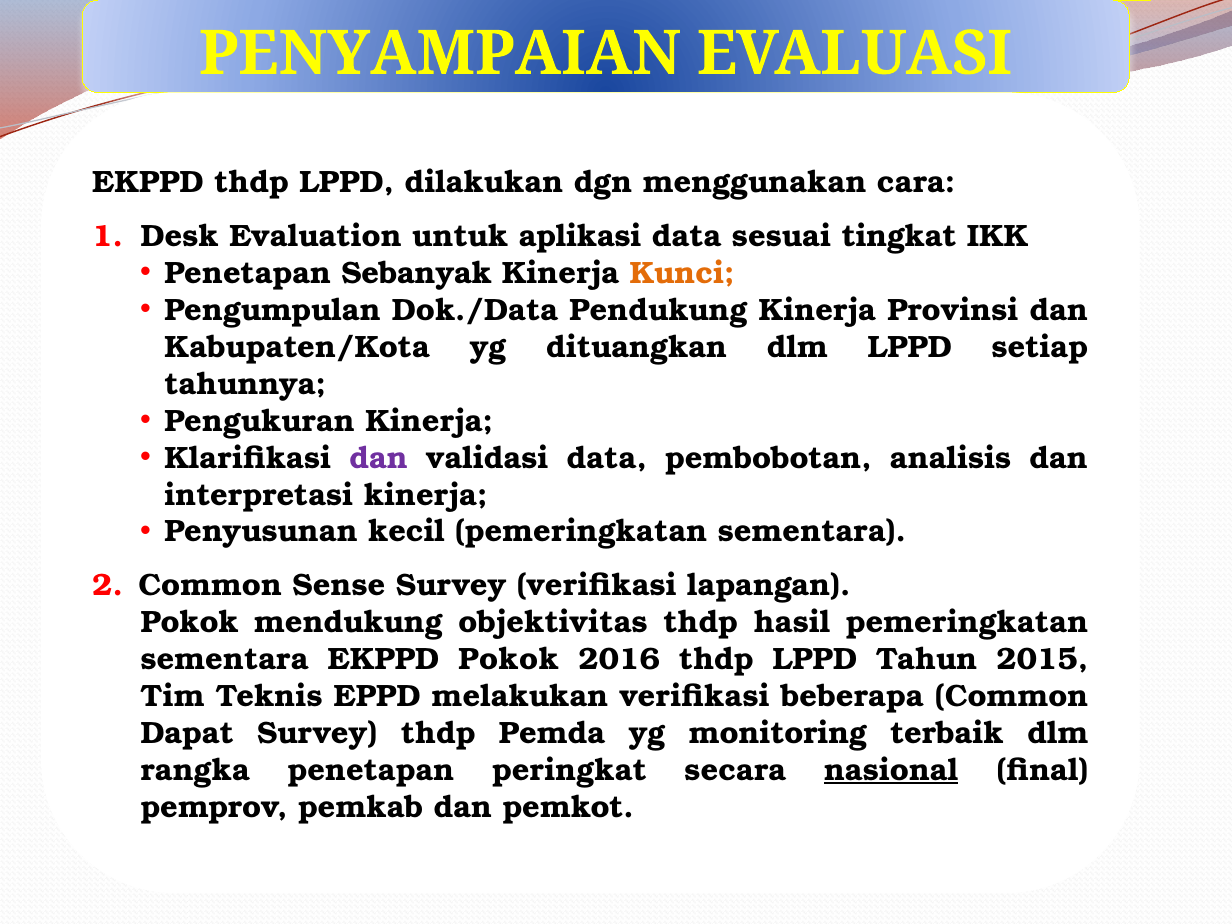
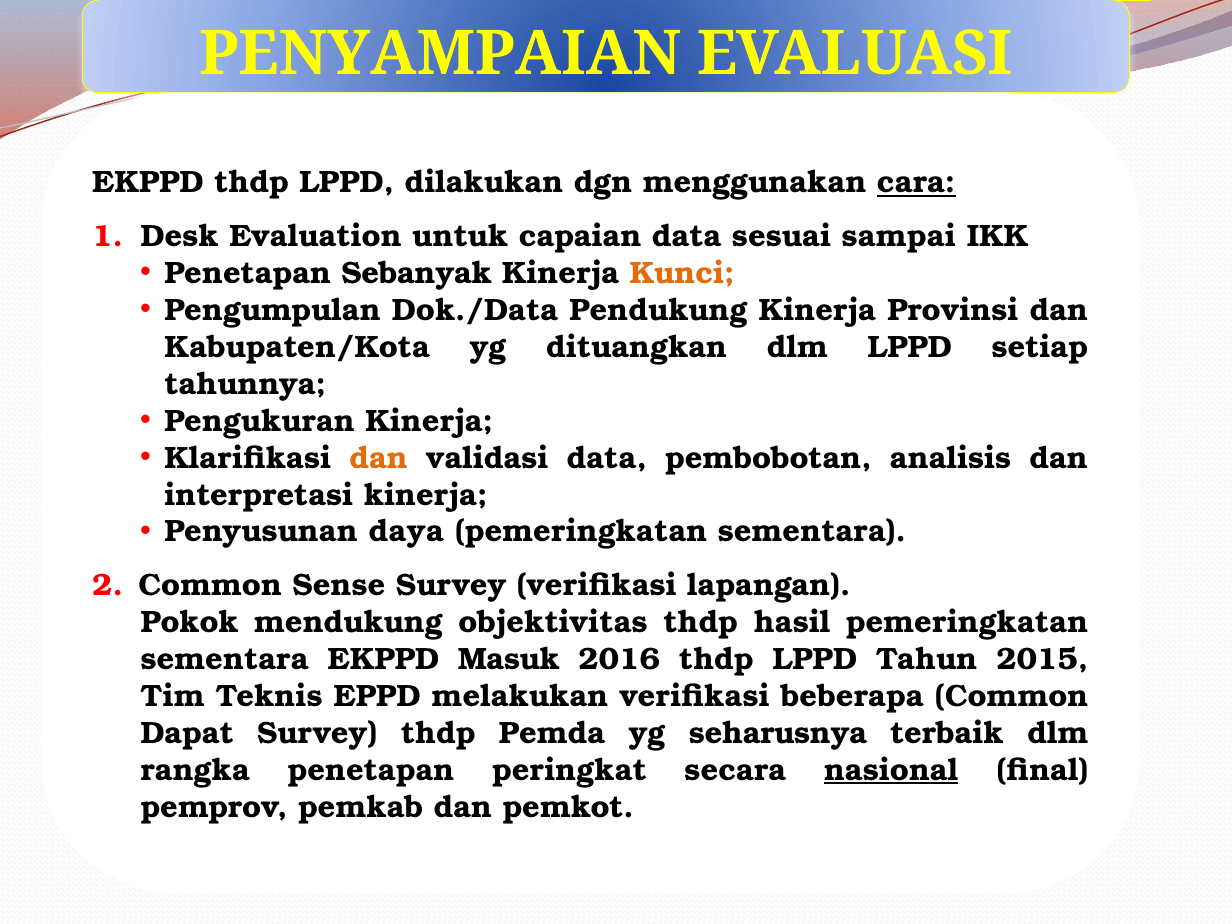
cara underline: none -> present
aplikasi: aplikasi -> capaian
tingkat: tingkat -> sampai
dan at (379, 458) colour: purple -> orange
kecil: kecil -> daya
EKPPD Pokok: Pokok -> Masuk
monitoring: monitoring -> seharusnya
